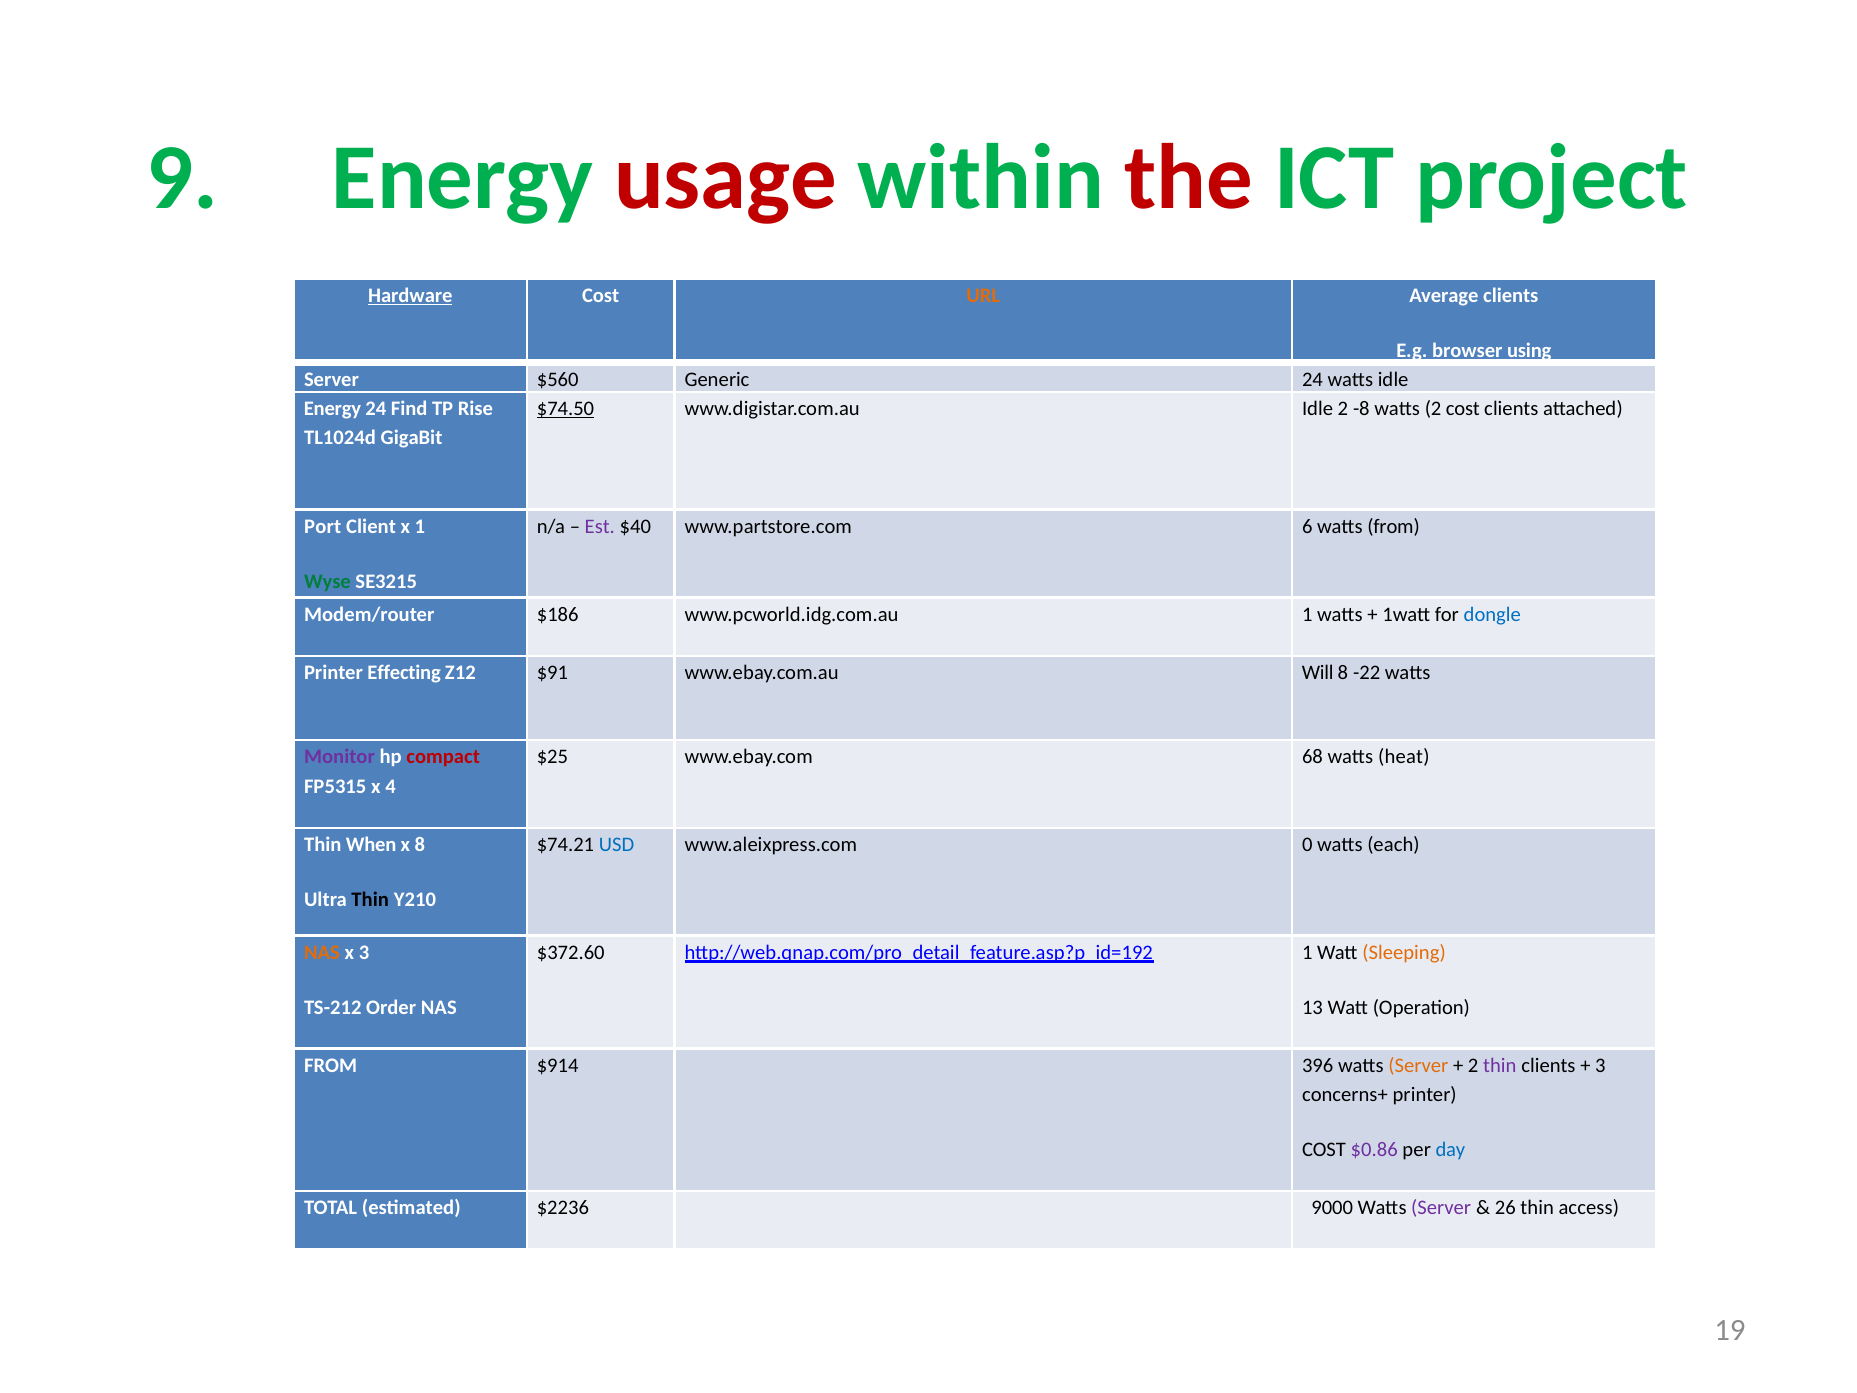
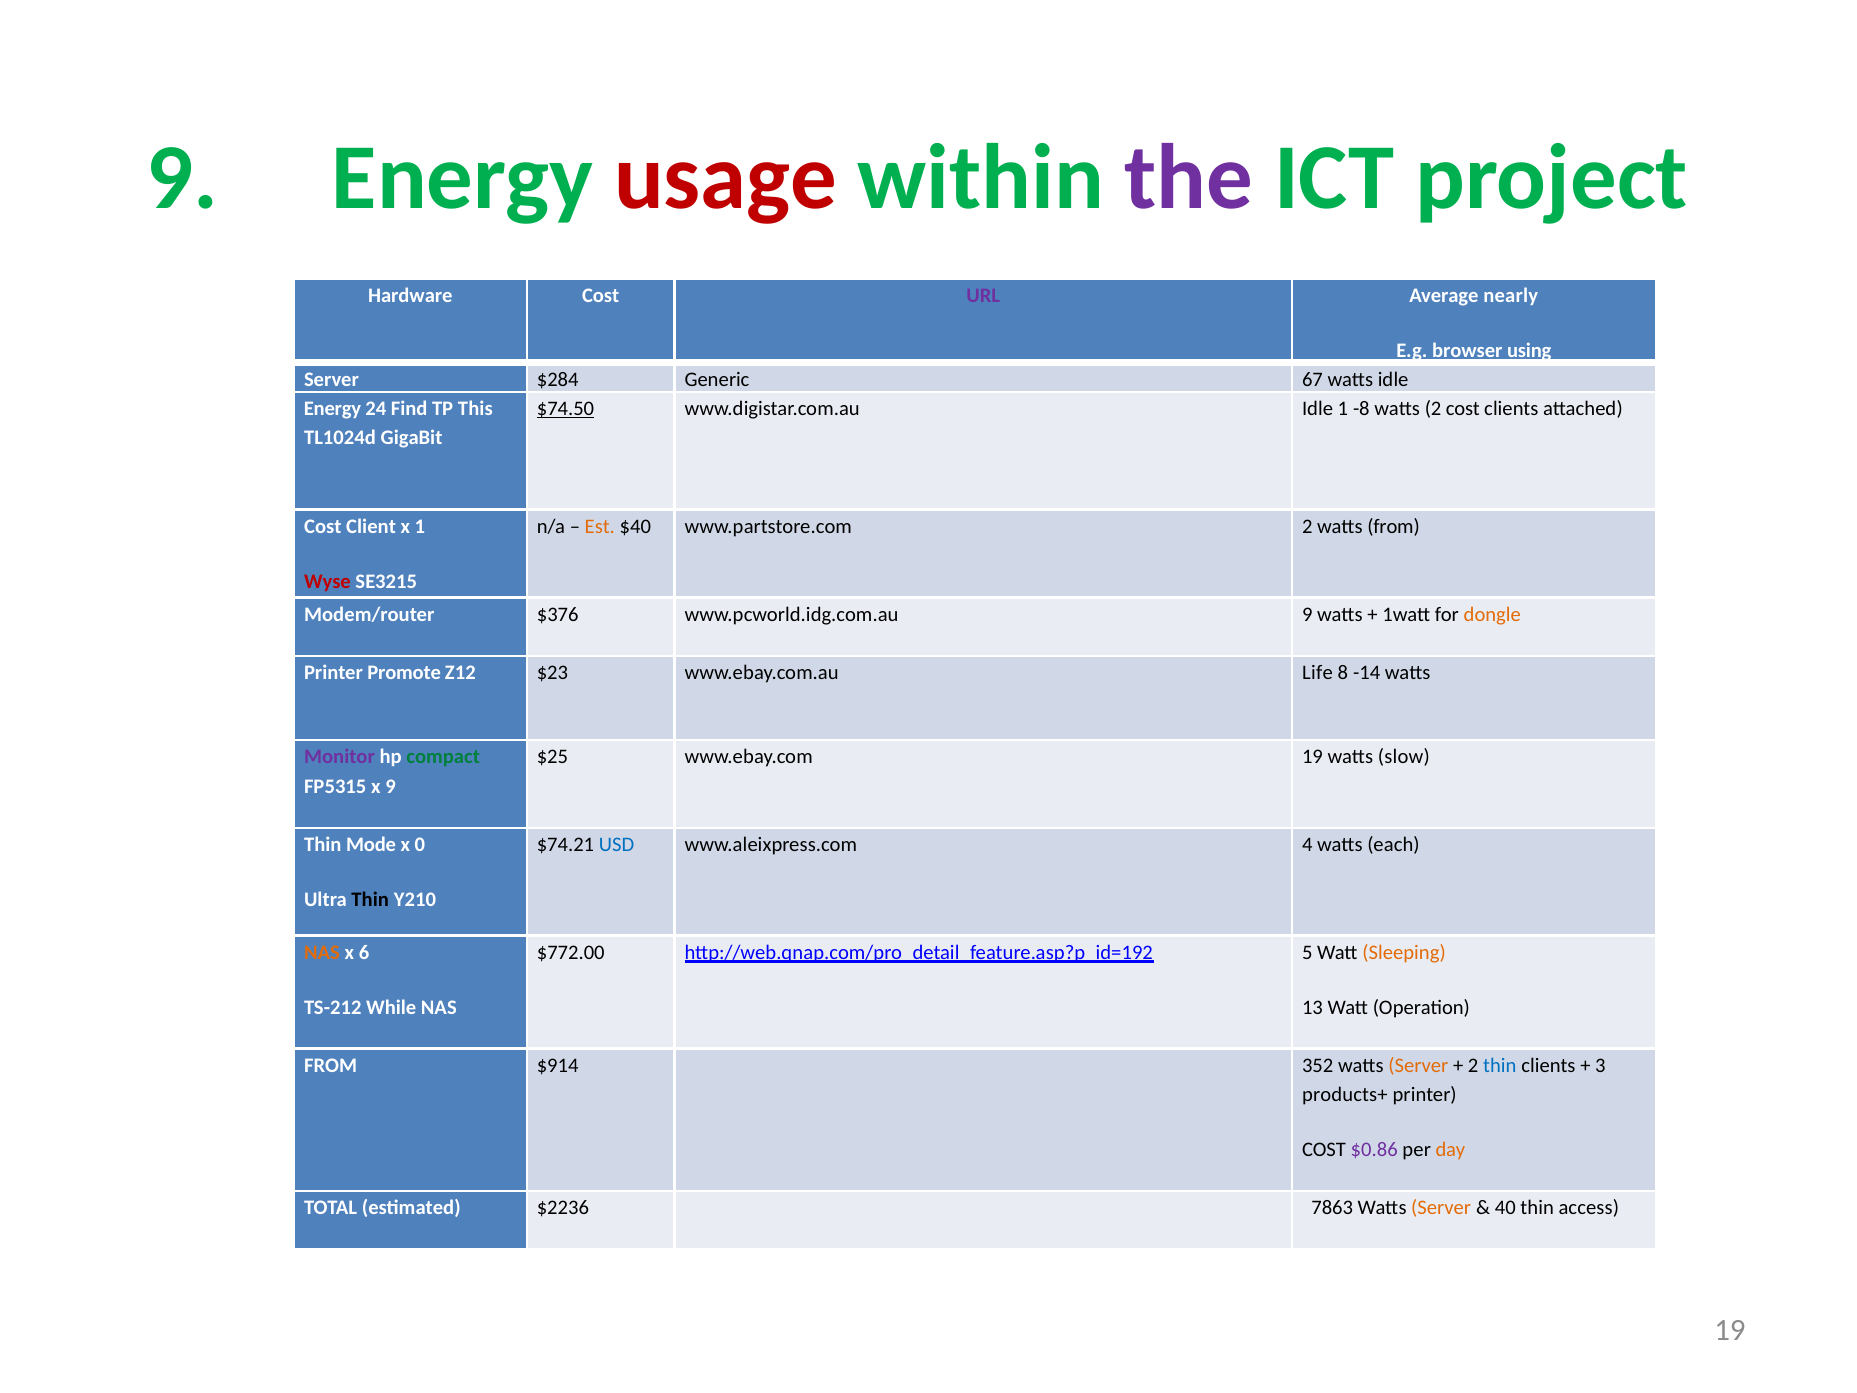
the colour: red -> purple
Hardware underline: present -> none
URL colour: orange -> purple
Average clients: clients -> nearly
$560: $560 -> $284
Generic 24: 24 -> 67
Rise: Rise -> This
Idle 2: 2 -> 1
Port at (323, 526): Port -> Cost
Est colour: purple -> orange
www.partstore.com 6: 6 -> 2
Wyse colour: green -> red
$186: $186 -> $376
www.pcworld.idg.com.au 1: 1 -> 9
dongle colour: blue -> orange
Effecting: Effecting -> Promote
$91: $91 -> $23
Will: Will -> Life
-22: -22 -> -14
compact colour: red -> green
www.ebay.com 68: 68 -> 19
heat: heat -> slow
x 4: 4 -> 9
When: When -> Mode
x 8: 8 -> 0
0: 0 -> 4
x 3: 3 -> 6
$372.60: $372.60 -> $772.00
1 at (1307, 952): 1 -> 5
Order: Order -> While
396: 396 -> 352
thin at (1500, 1065) colour: purple -> blue
concerns+: concerns+ -> products+
day colour: blue -> orange
9000: 9000 -> 7863
Server at (1441, 1207) colour: purple -> orange
26: 26 -> 40
